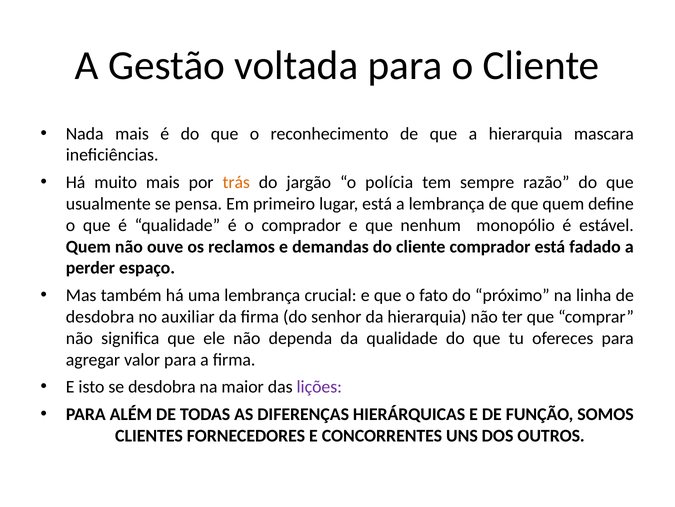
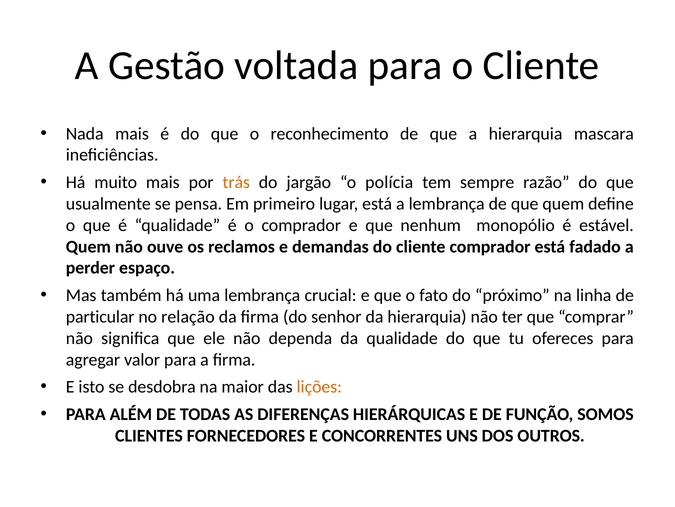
desdobra at (100, 316): desdobra -> particular
auxiliar: auxiliar -> relação
lições colour: purple -> orange
